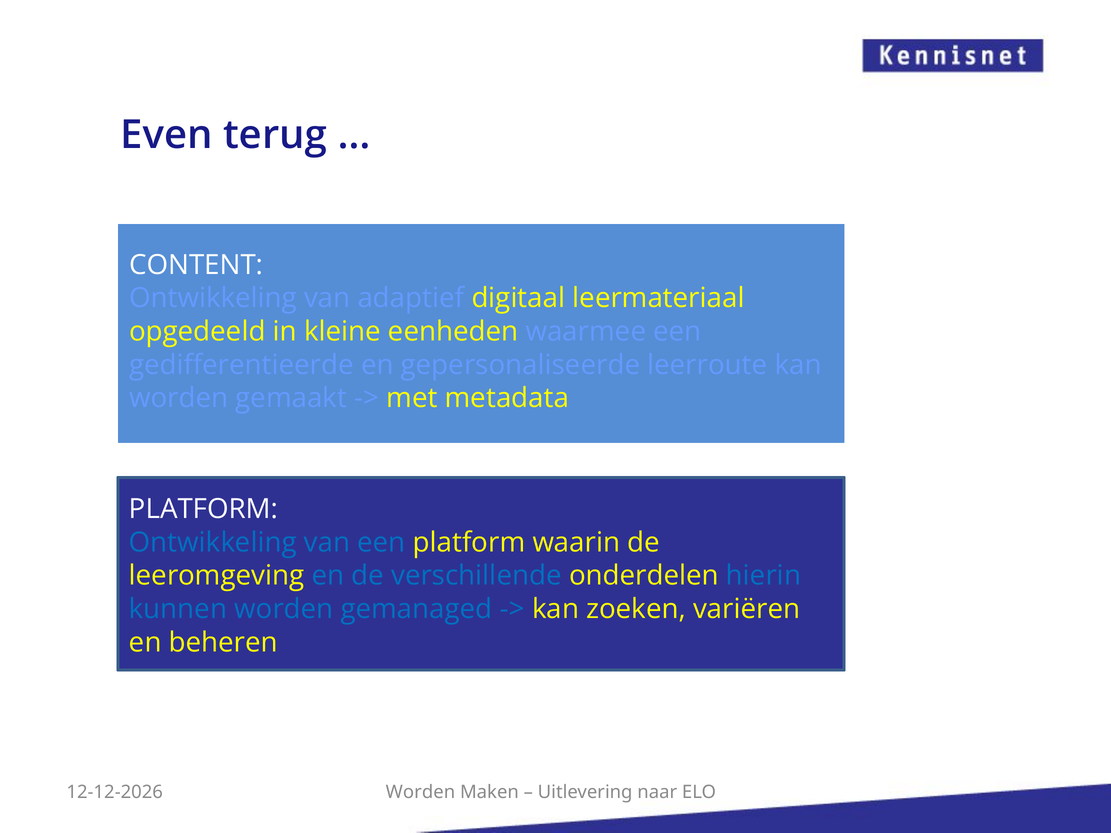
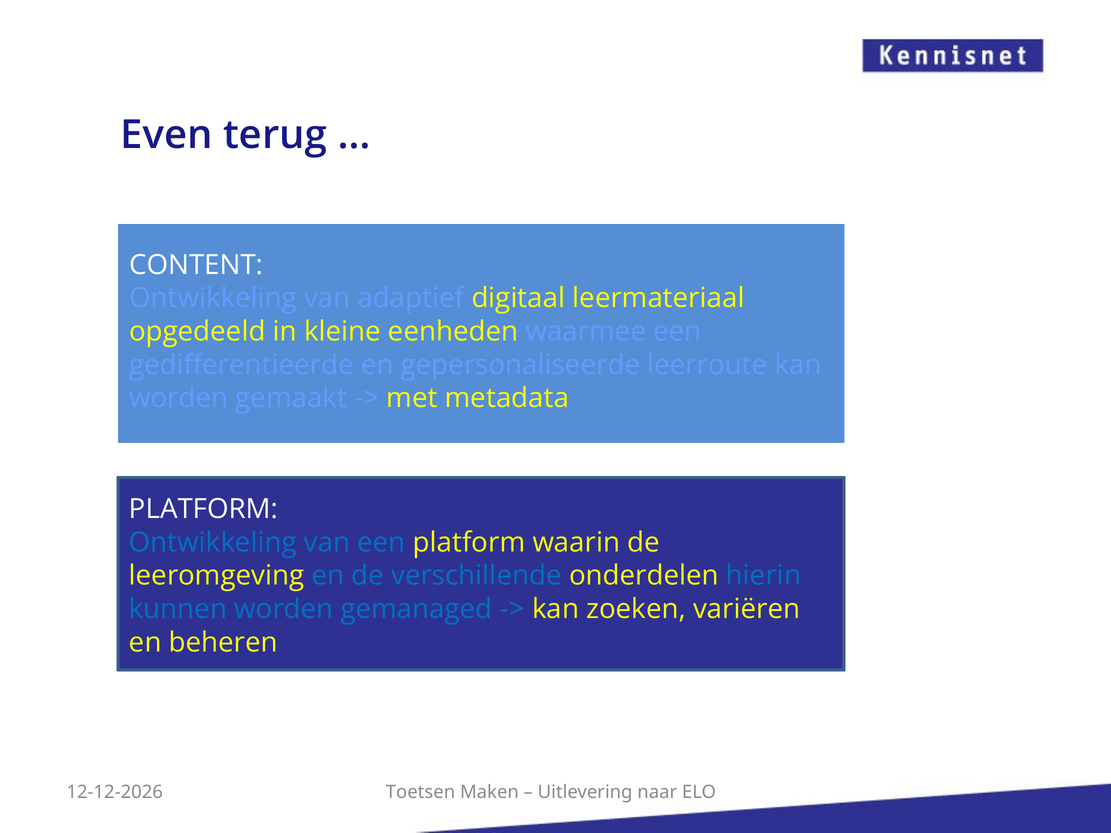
Worden at (420, 793): Worden -> Toetsen
